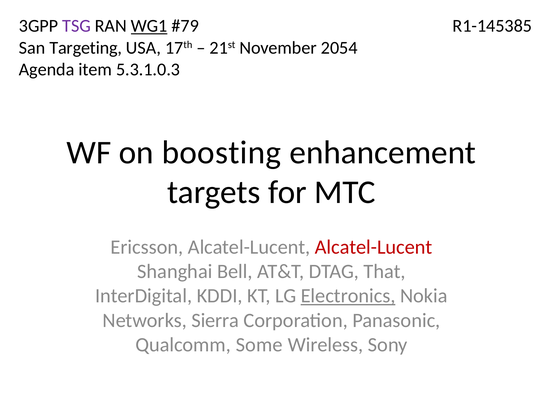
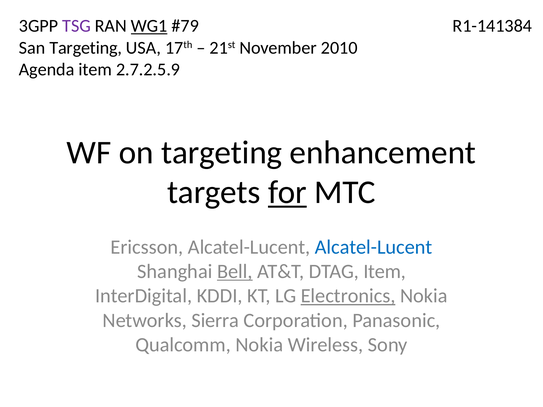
R1-145385: R1-145385 -> R1-141384
2054: 2054 -> 2010
5.3.1.0.3: 5.3.1.0.3 -> 2.7.2.5.9
on boosting: boosting -> targeting
for underline: none -> present
Alcatel-Lucent at (374, 247) colour: red -> blue
Bell underline: none -> present
DTAG That: That -> Item
Qualcomm Some: Some -> Nokia
